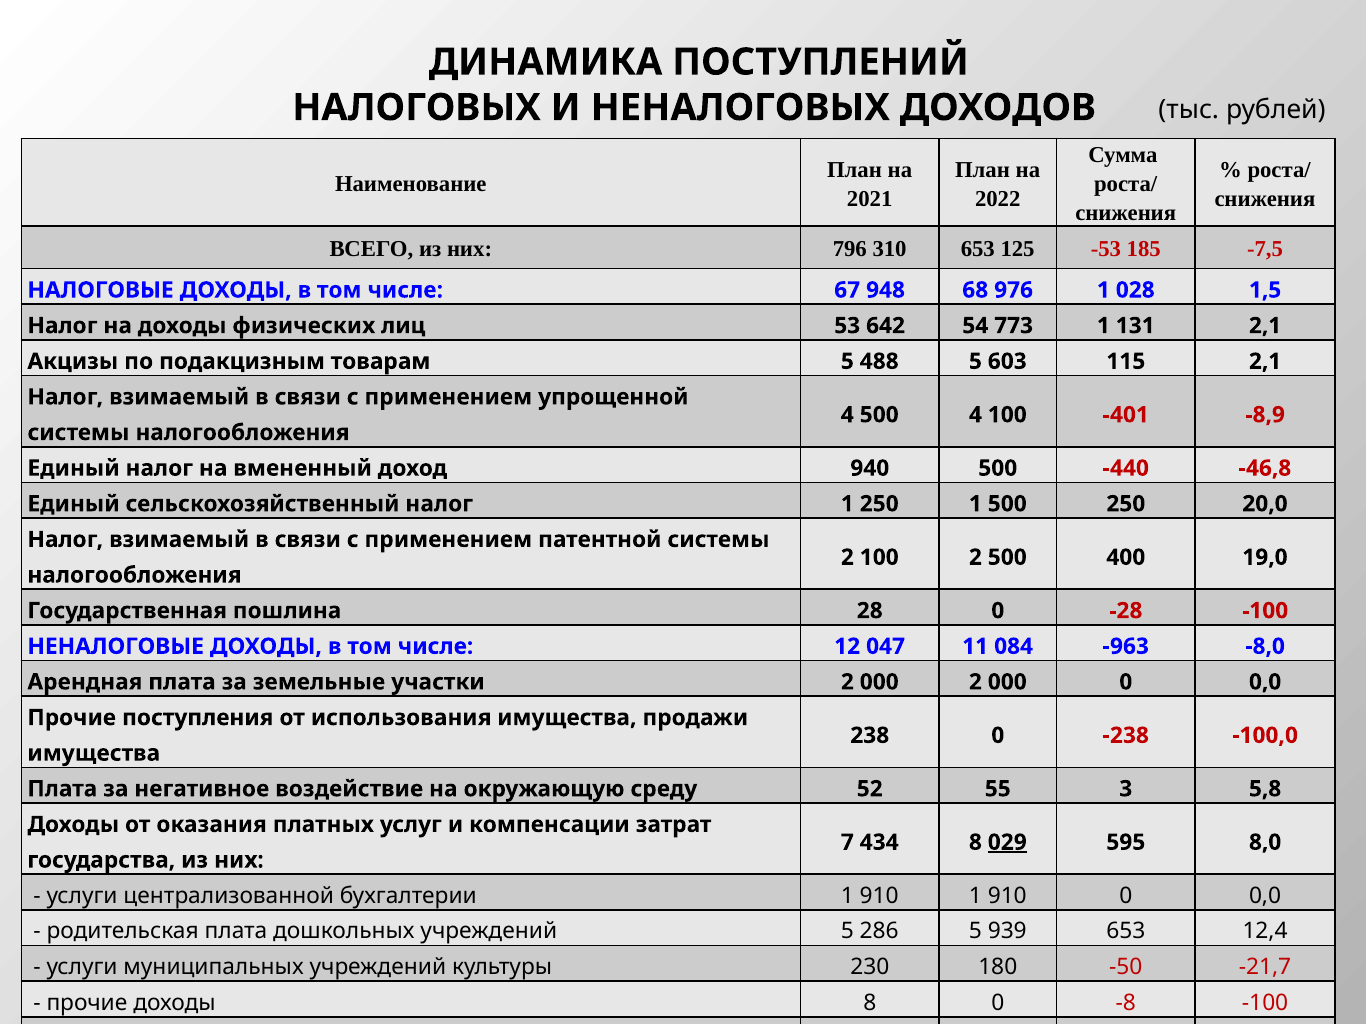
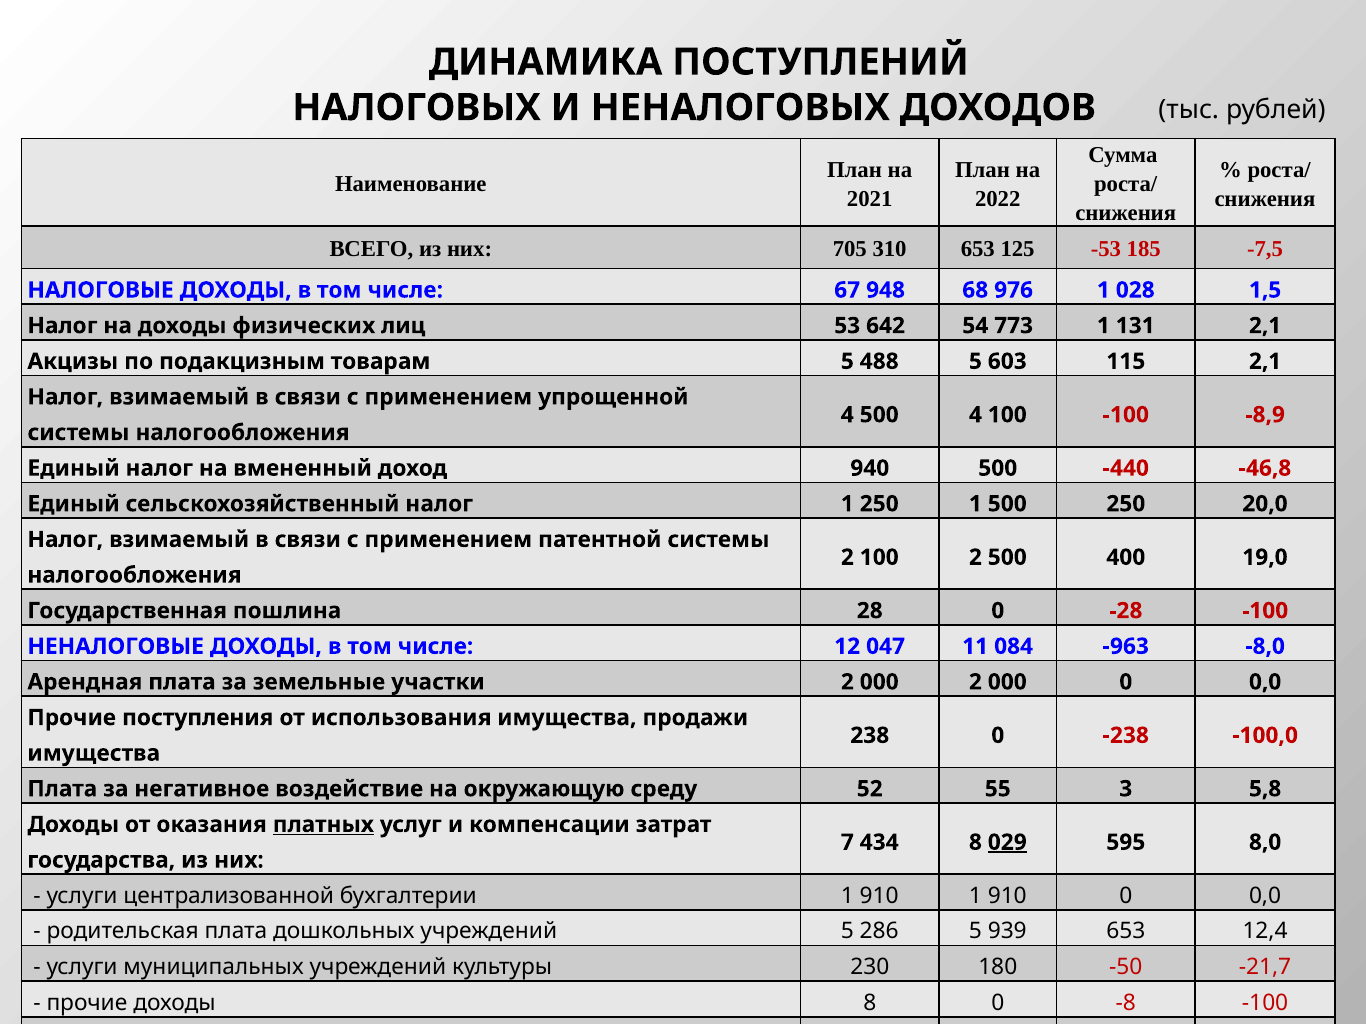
796: 796 -> 705
100 -401: -401 -> -100
платных underline: none -> present
